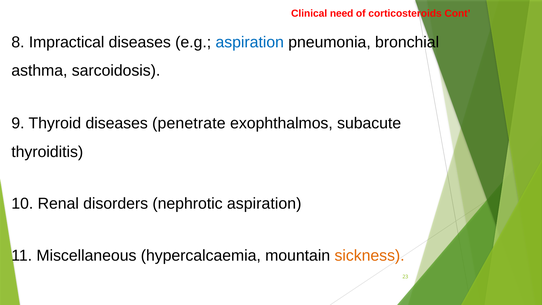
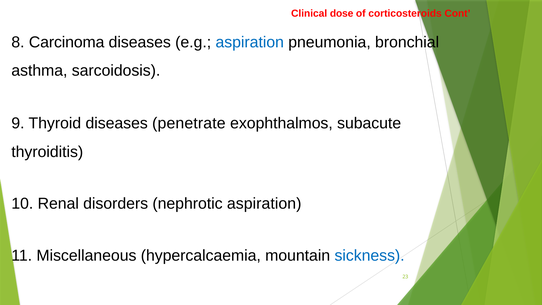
need: need -> dose
Impractical: Impractical -> Carcinoma
sickness colour: orange -> blue
